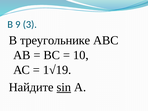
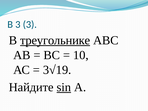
В 9: 9 -> 3
треугольнике underline: none -> present
1√19: 1√19 -> 3√19
